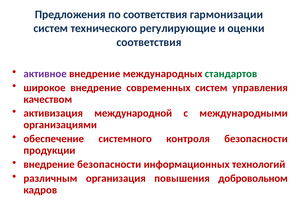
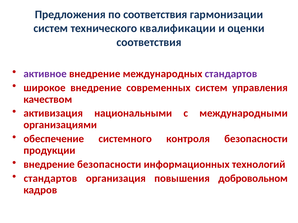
регулирующие: регулирующие -> квалификации
стандартов at (231, 74) colour: green -> purple
международной: международной -> национальными
различным at (50, 179): различным -> стандартов
